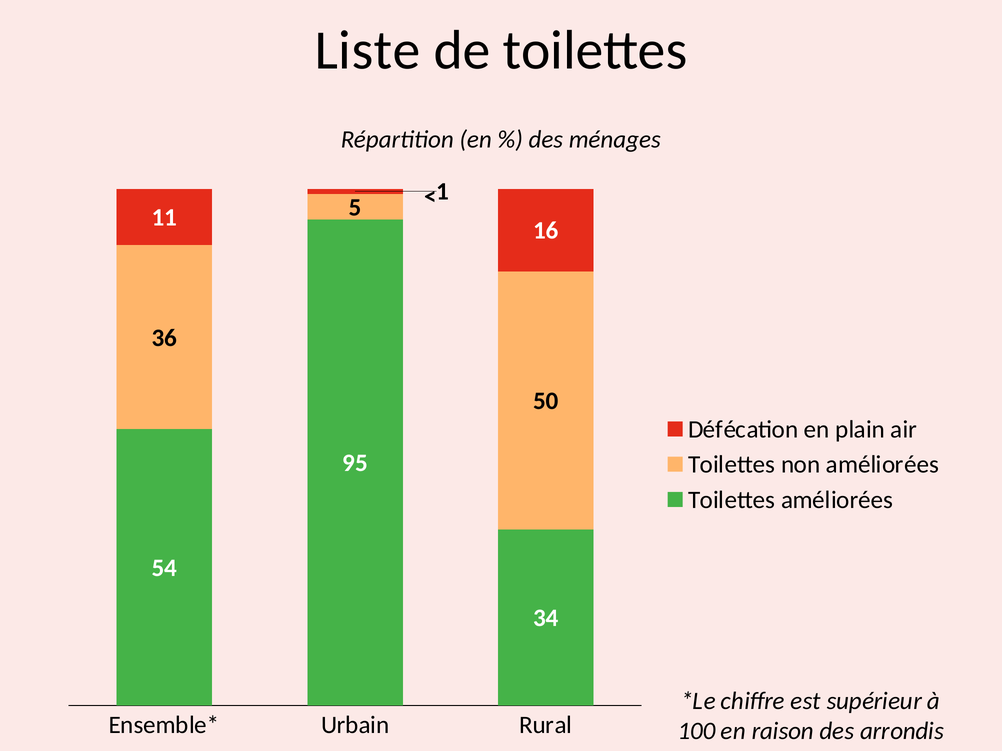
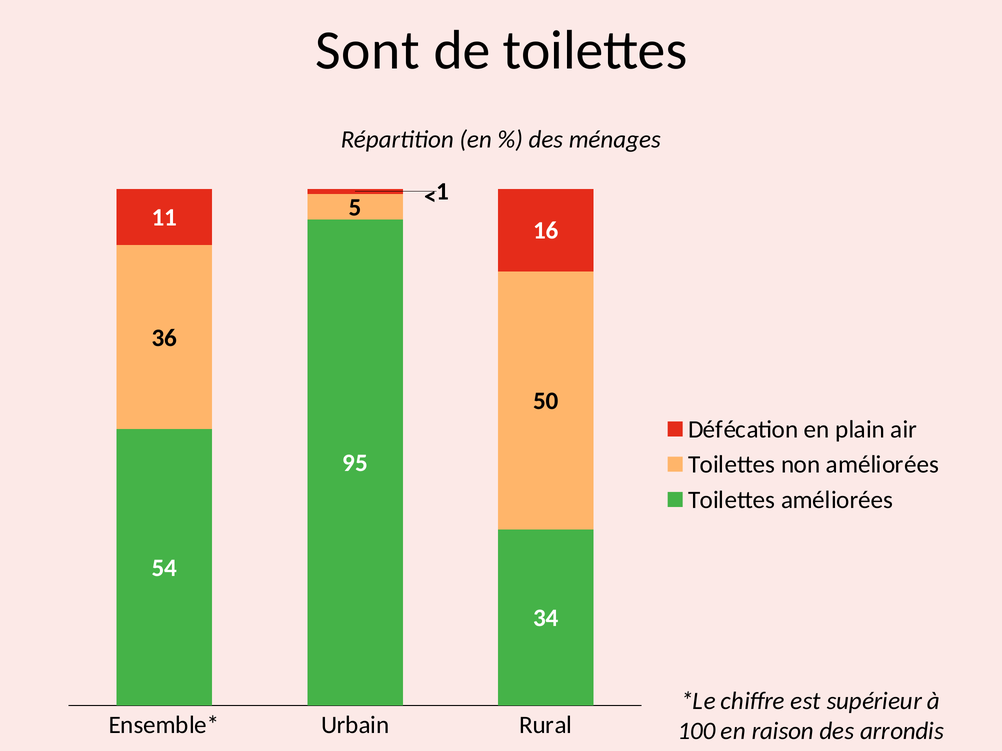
Liste: Liste -> Sont
